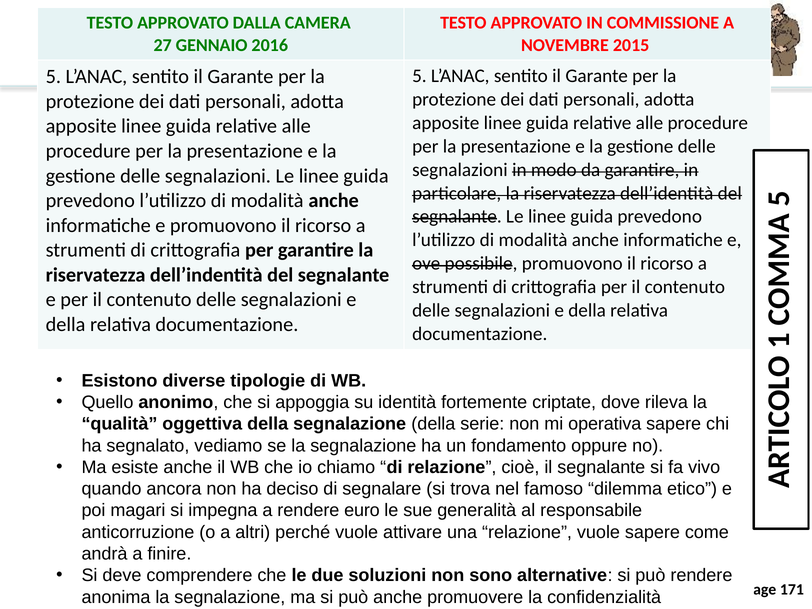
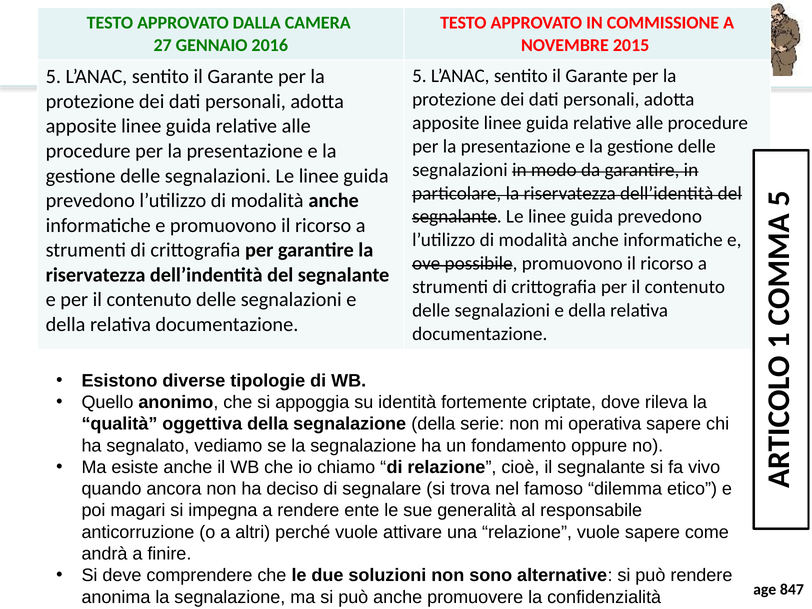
euro: euro -> ente
171: 171 -> 847
